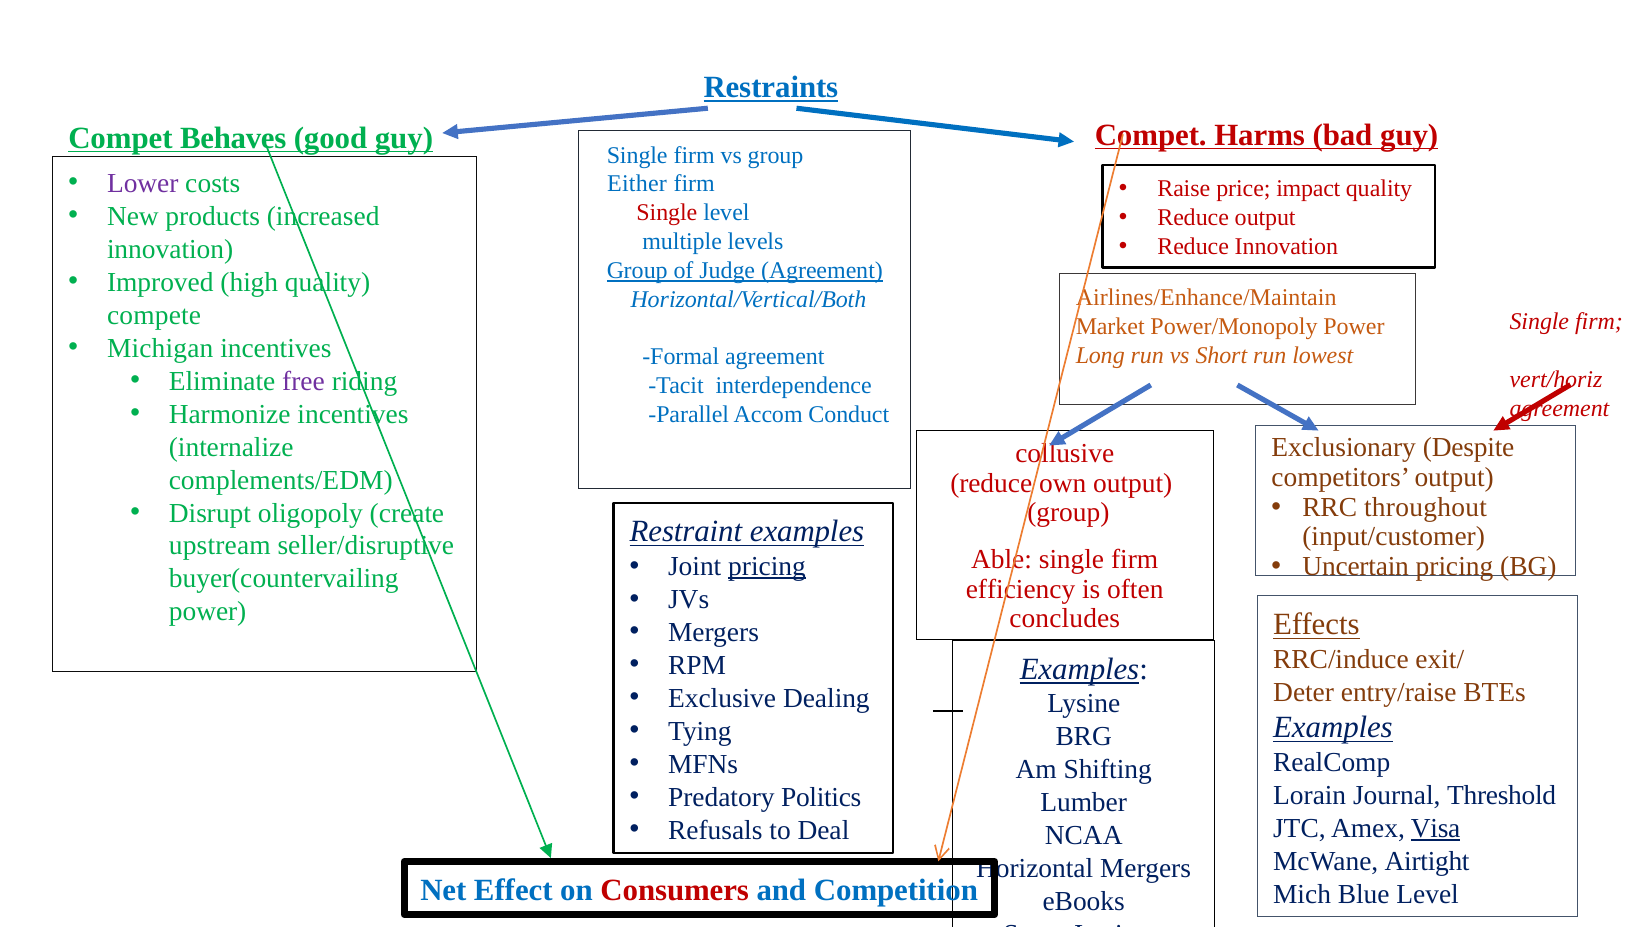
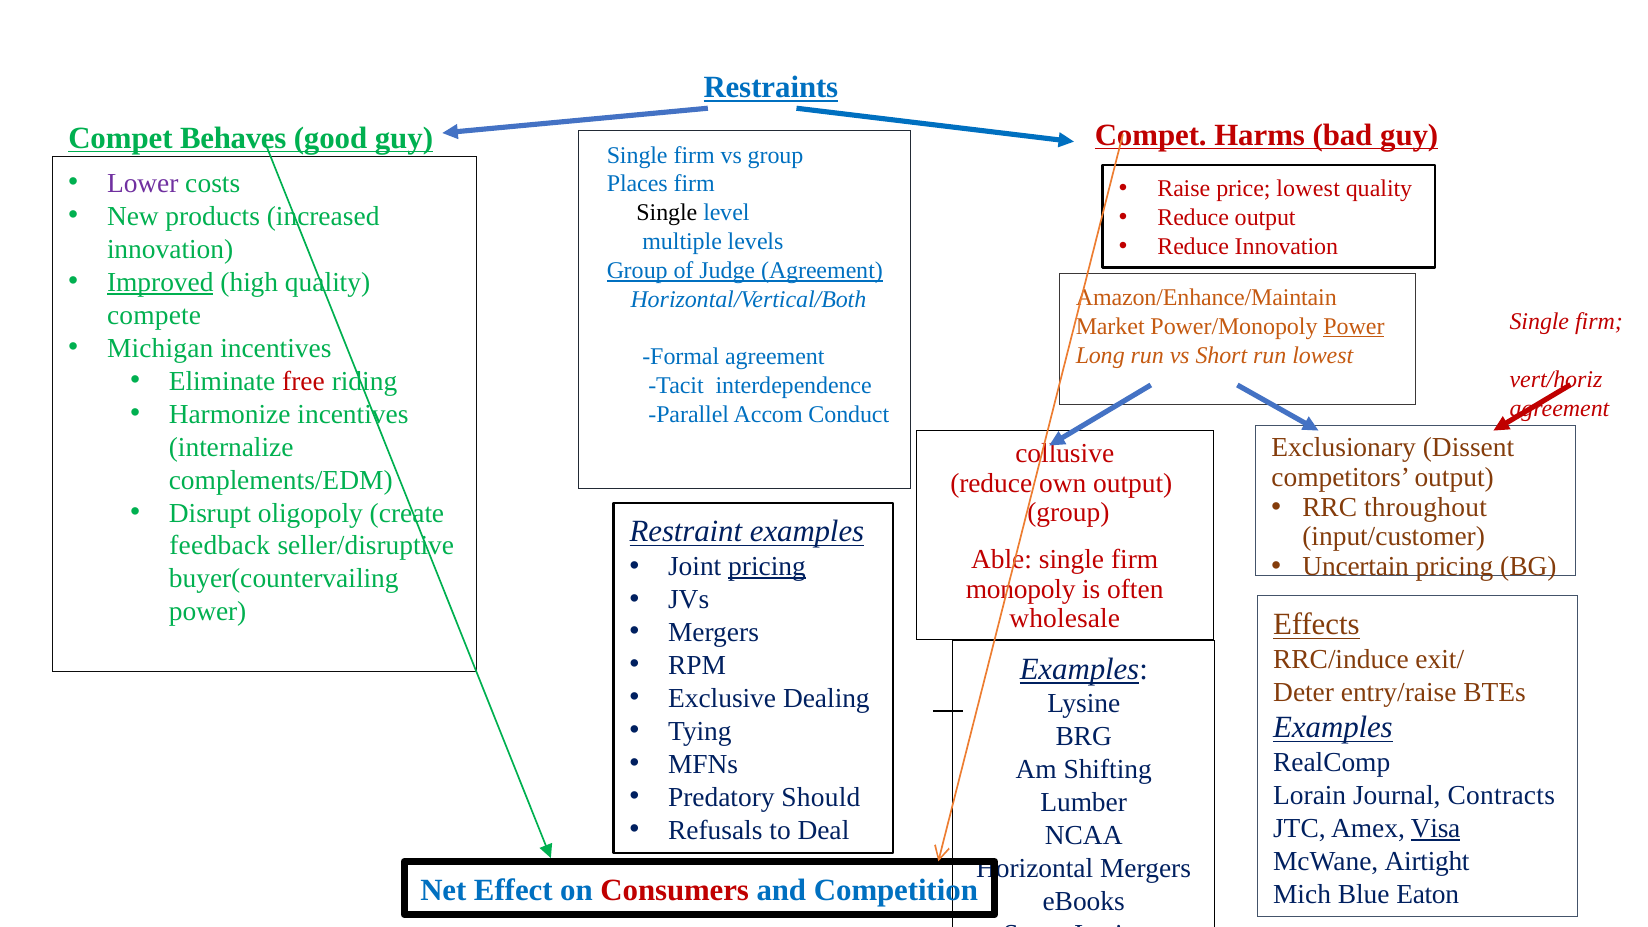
Either: Either -> Places
price impact: impact -> lowest
Single at (667, 213) colour: red -> black
Improved underline: none -> present
Airlines/Enhance/Maintain: Airlines/Enhance/Maintain -> Amazon/Enhance/Maintain
Power at (1354, 326) underline: none -> present
free colour: purple -> red
Despite: Despite -> Dissent
upstream: upstream -> feedback
efficiency: efficiency -> monopoly
concludes: concludes -> wholesale
Politics: Politics -> Should
Threshold: Threshold -> Contracts
Blue Level: Level -> Eaton
